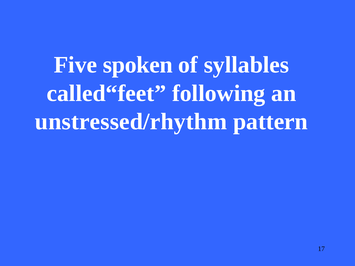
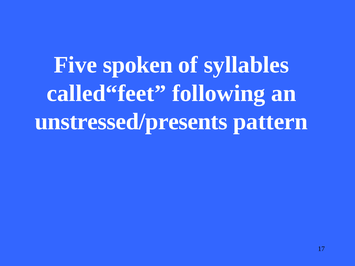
unstressed/rhythm: unstressed/rhythm -> unstressed/presents
